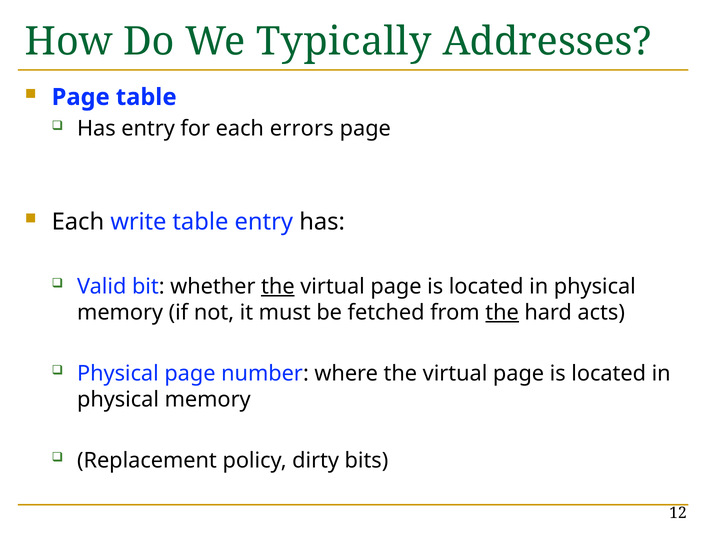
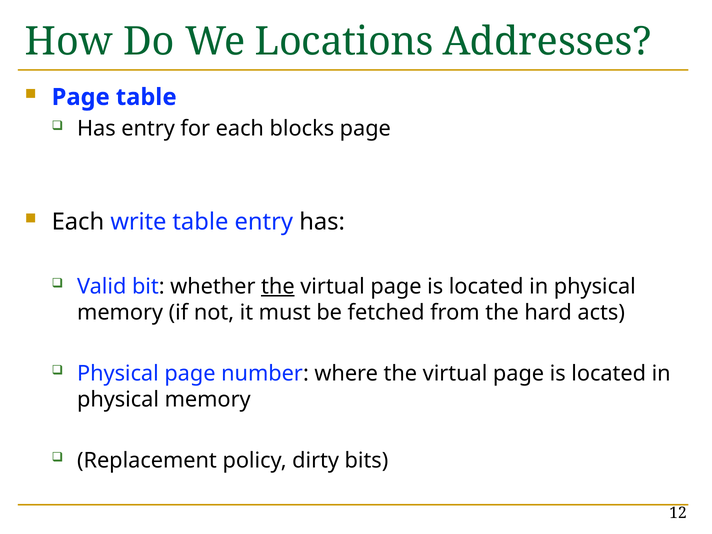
Typically: Typically -> Locations
errors: errors -> blocks
the at (502, 312) underline: present -> none
